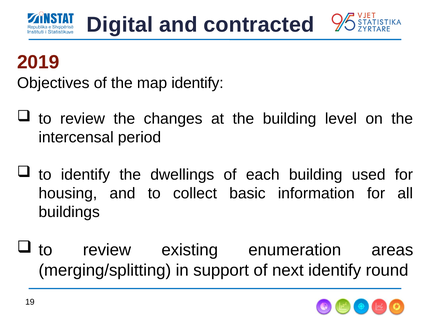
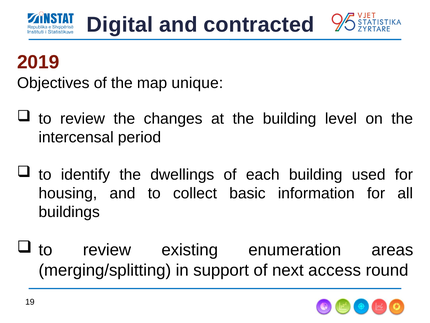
map identify: identify -> unique
next identify: identify -> access
